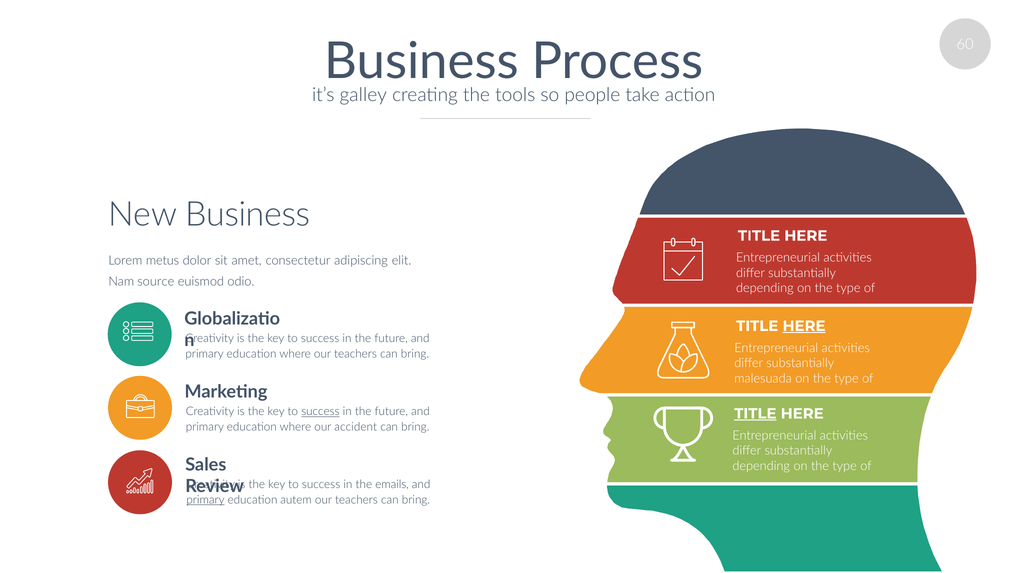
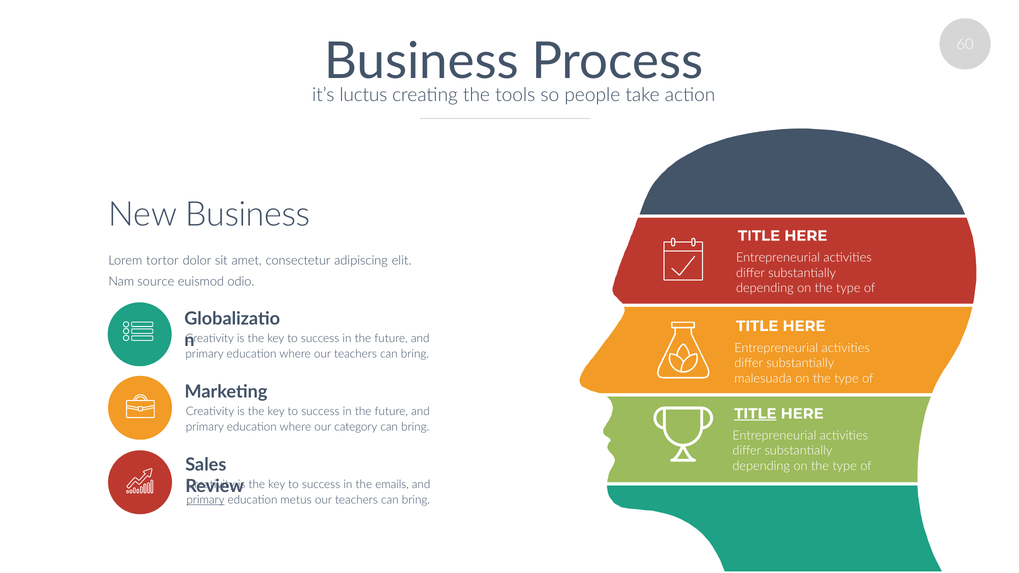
galley: galley -> luctus
metus: metus -> tortor
HERE at (804, 326) underline: present -> none
success at (320, 412) underline: present -> none
accident: accident -> category
autem: autem -> metus
